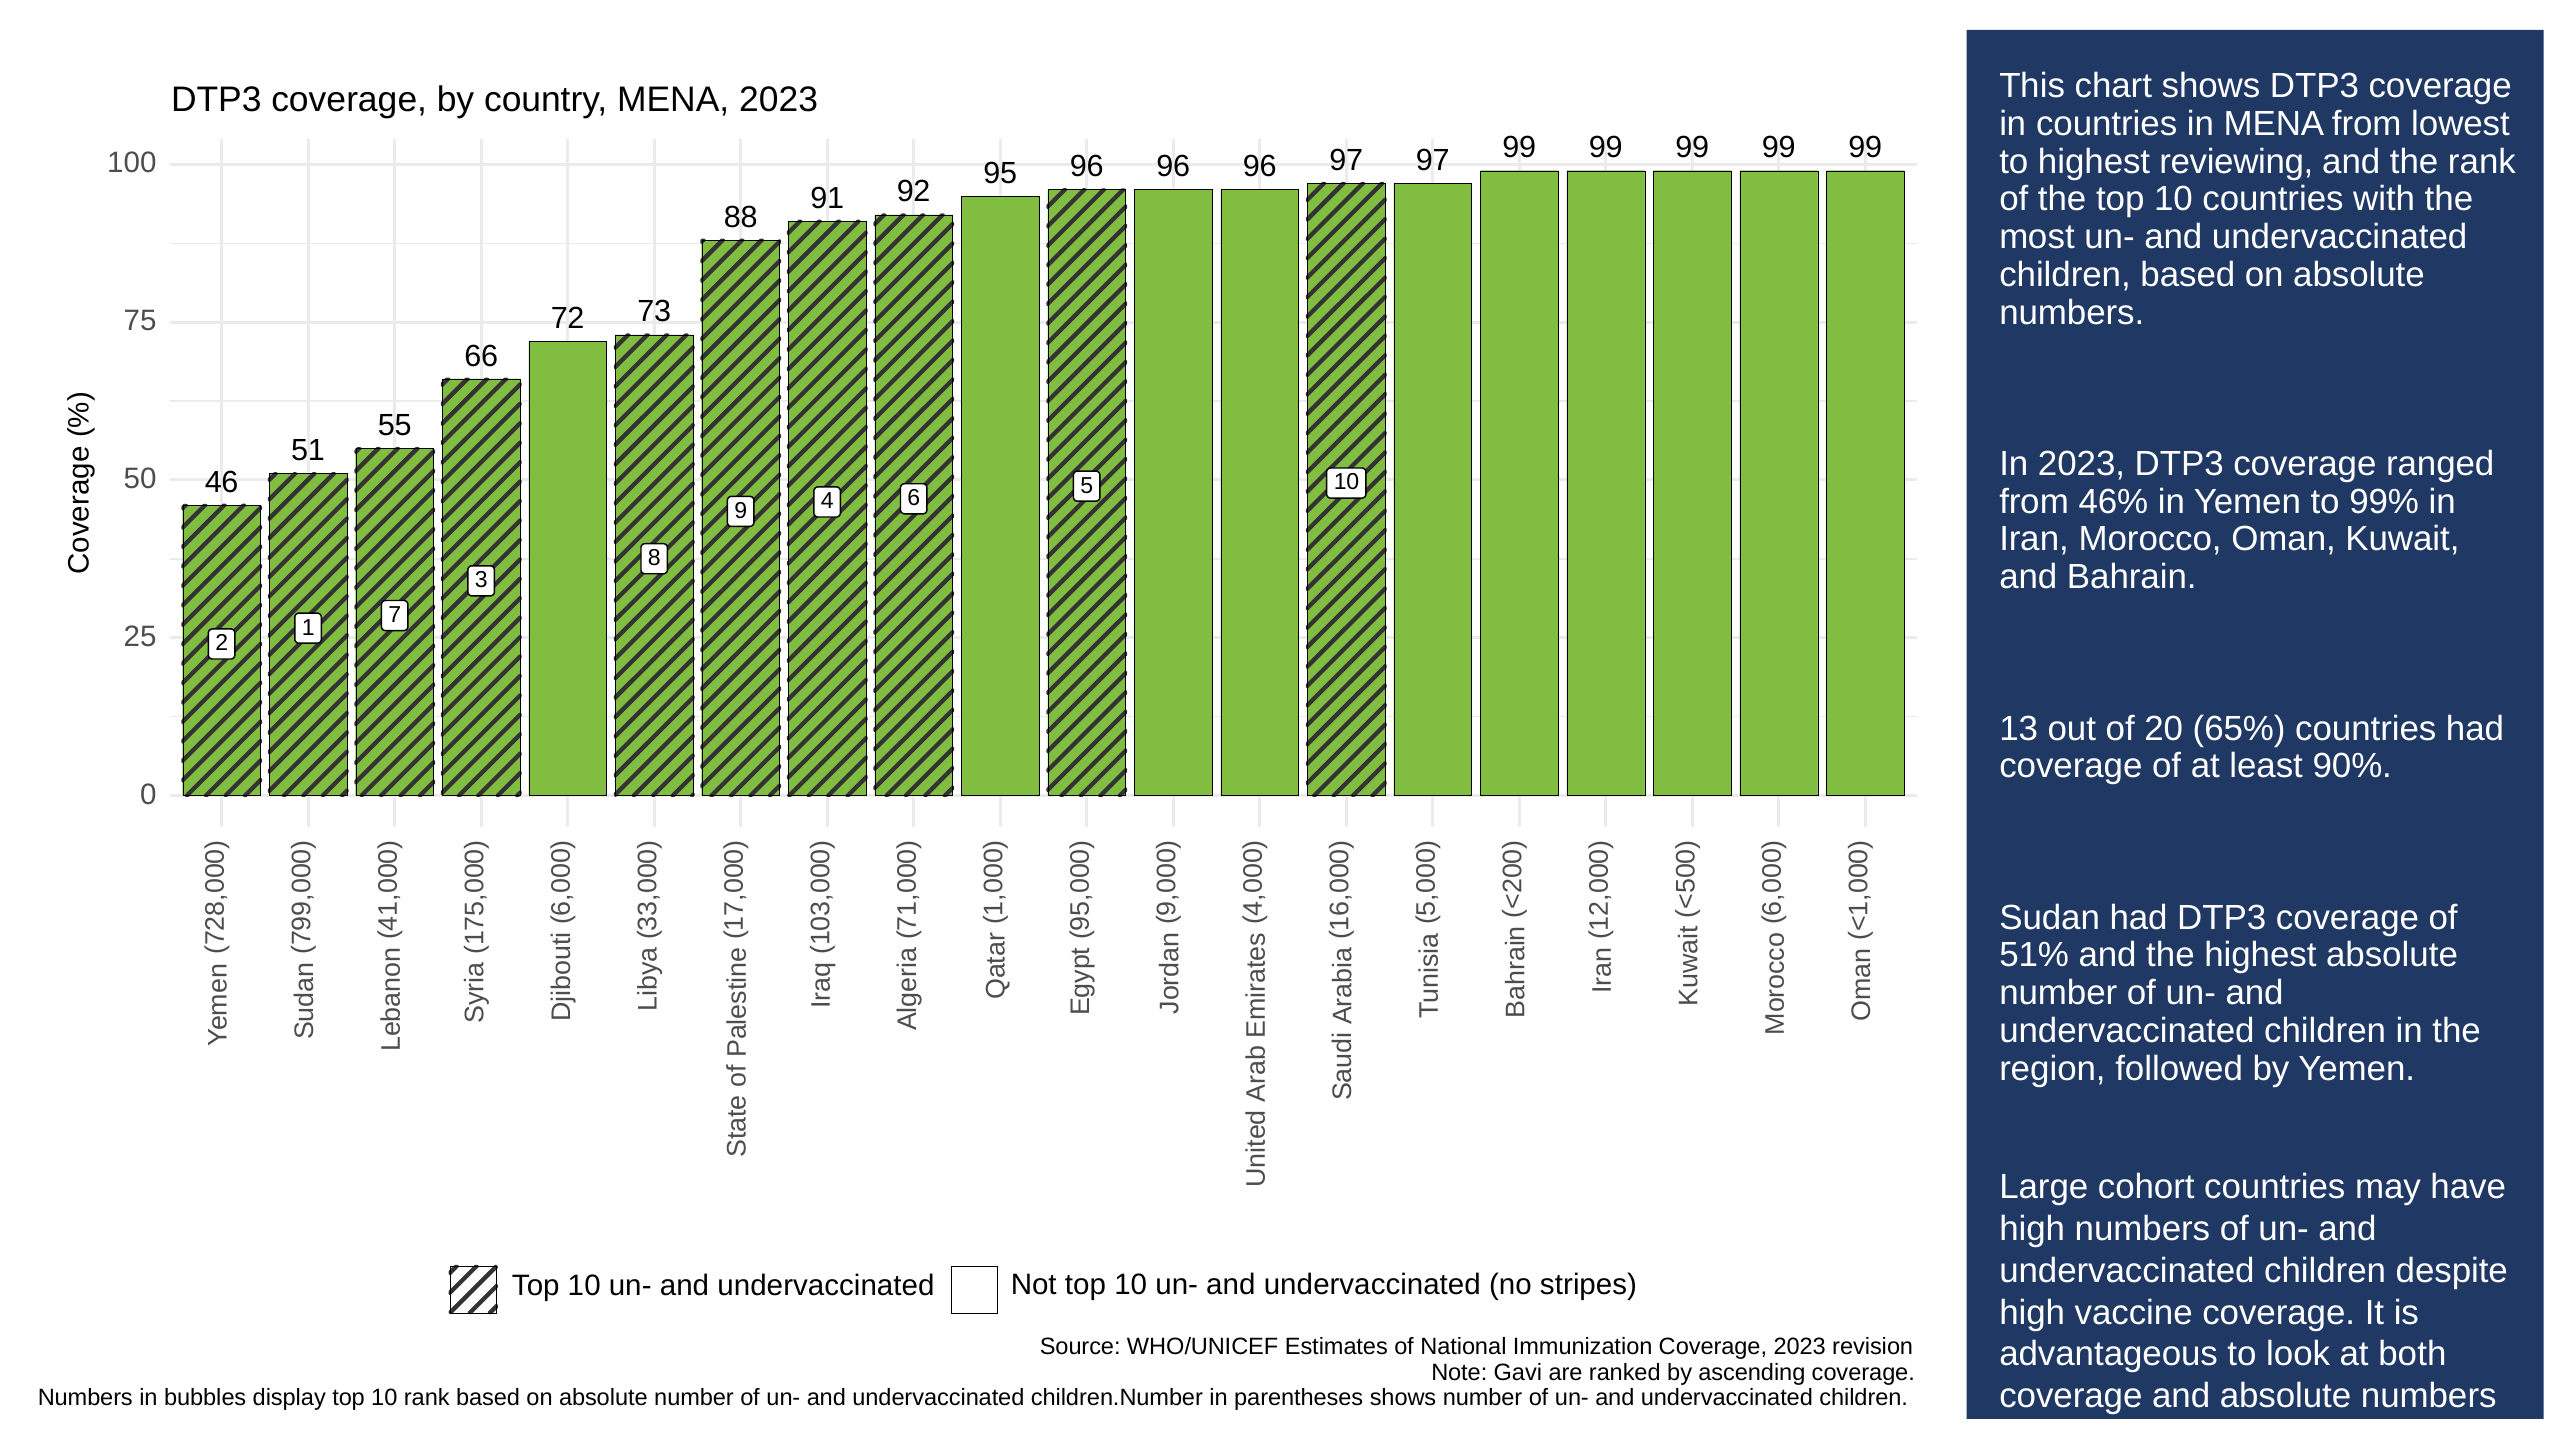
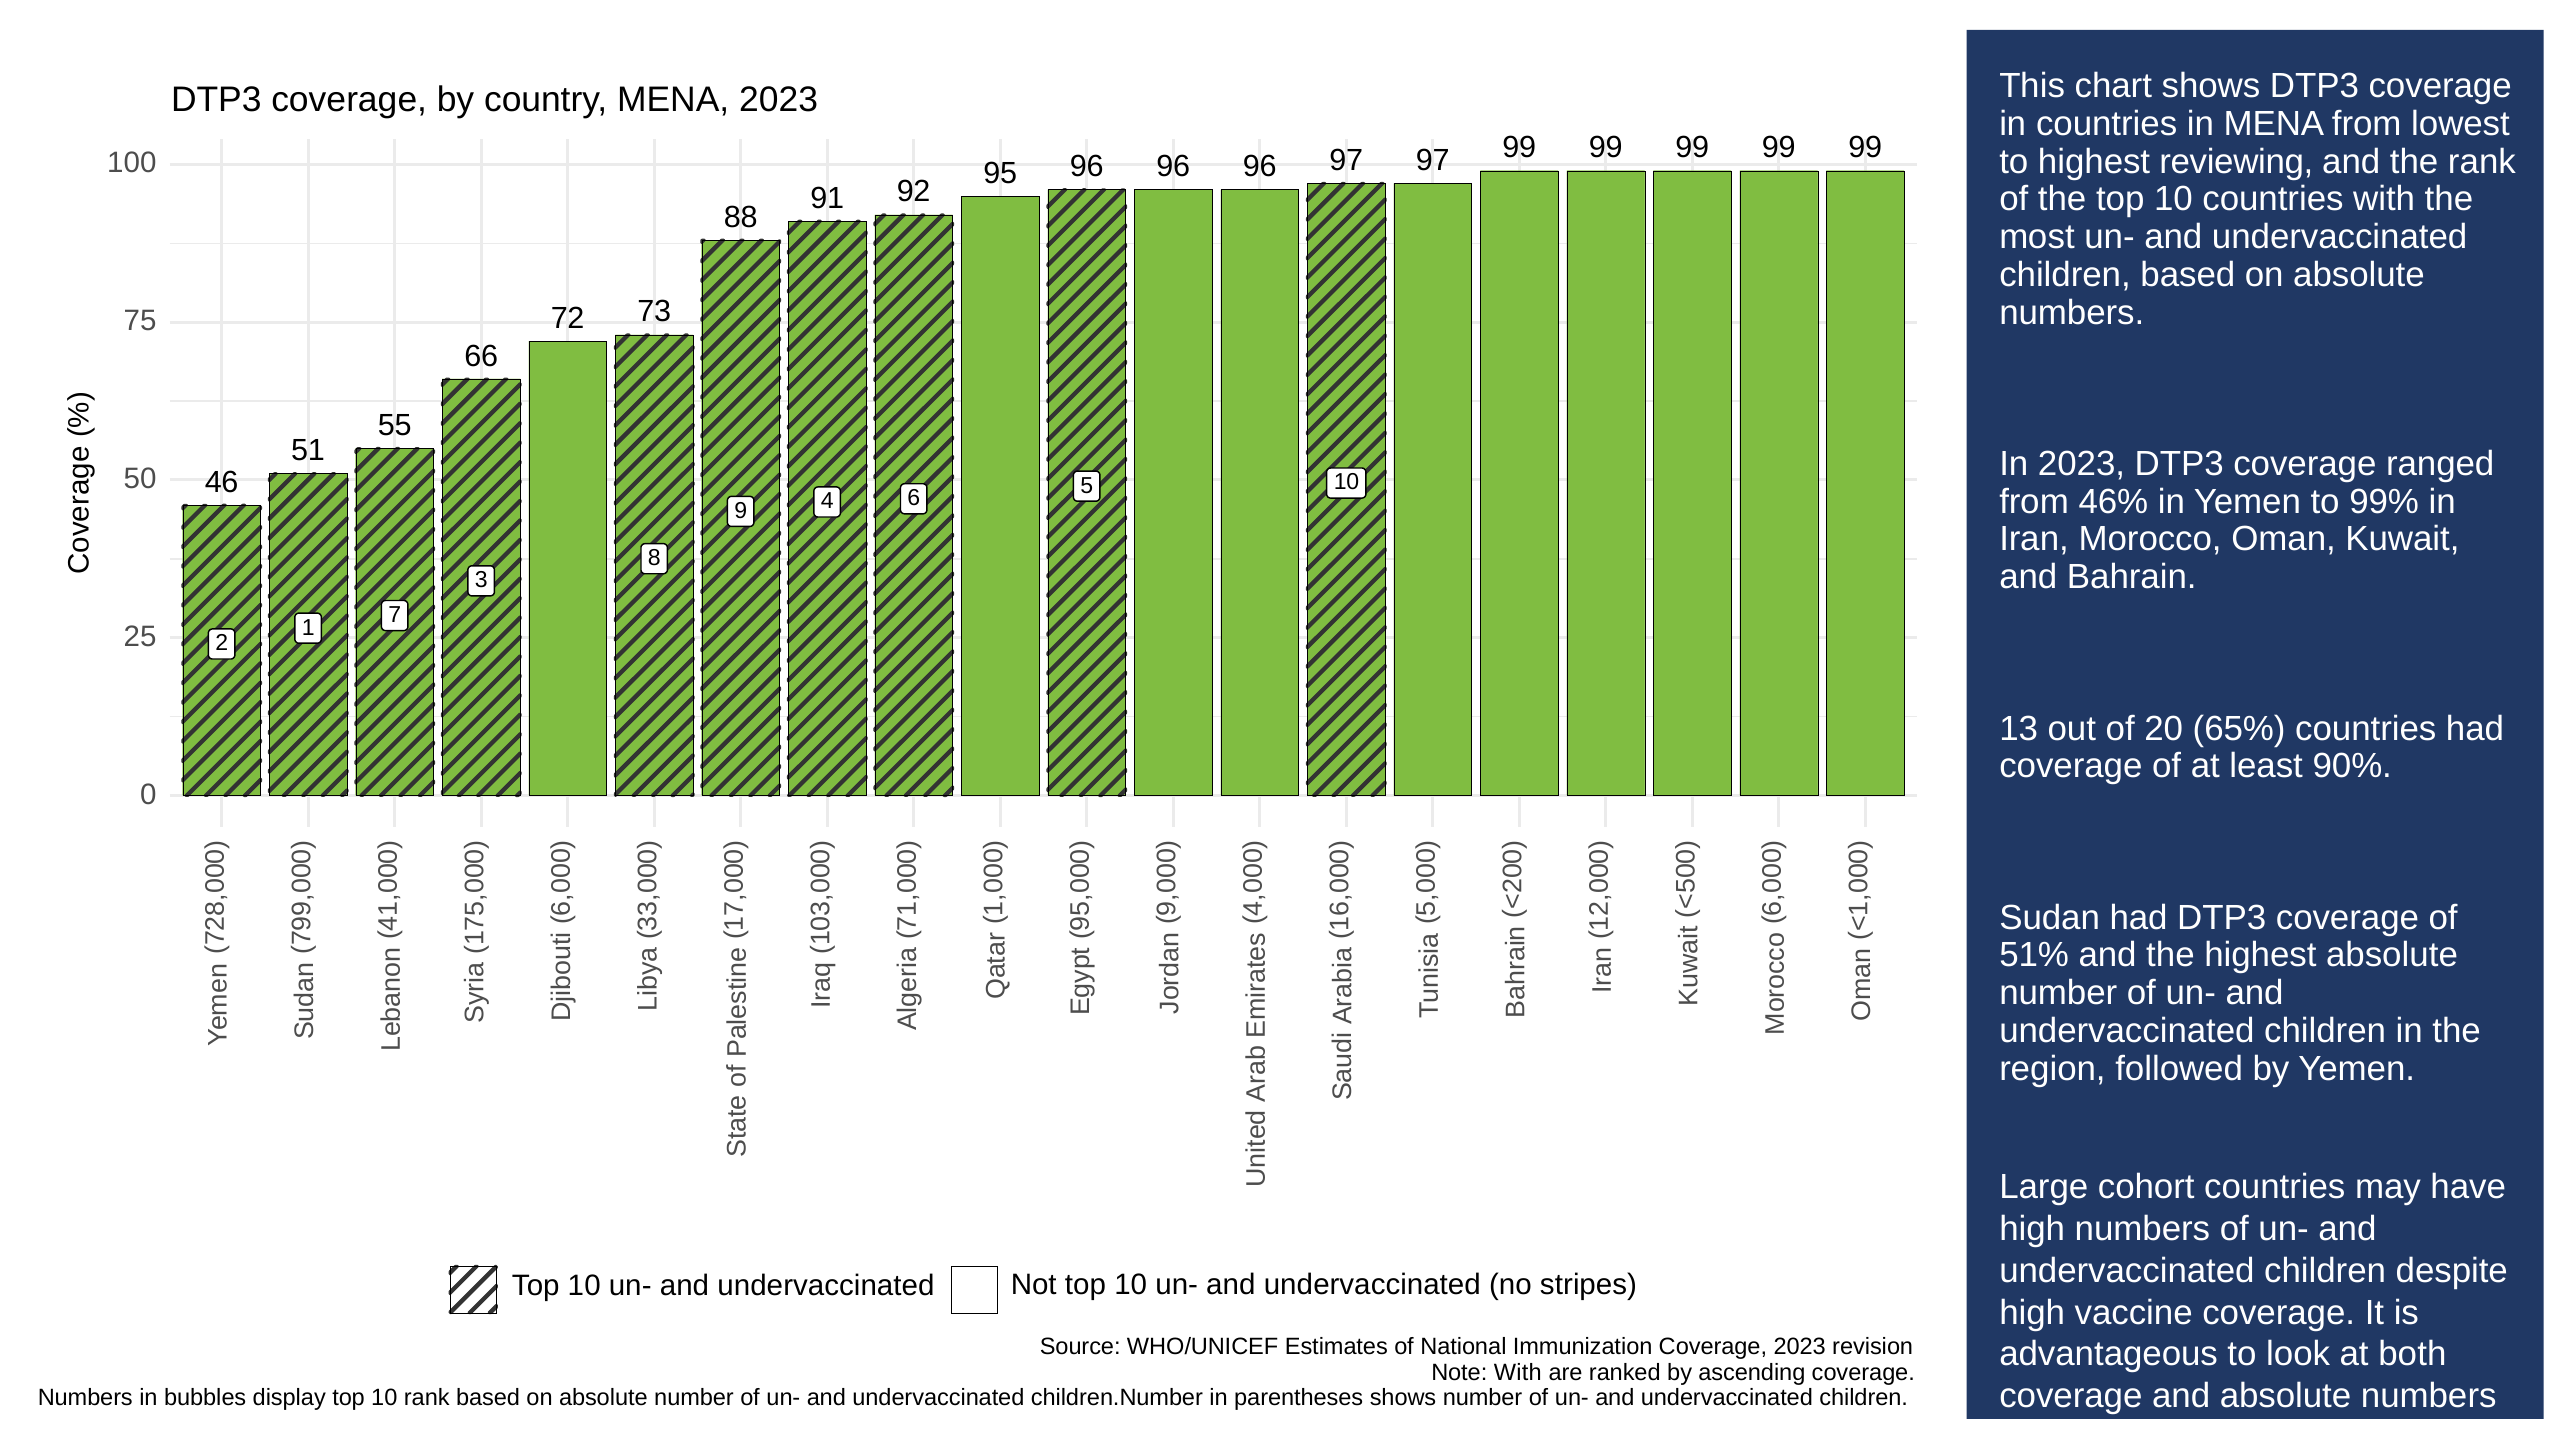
Note Gavi: Gavi -> With
